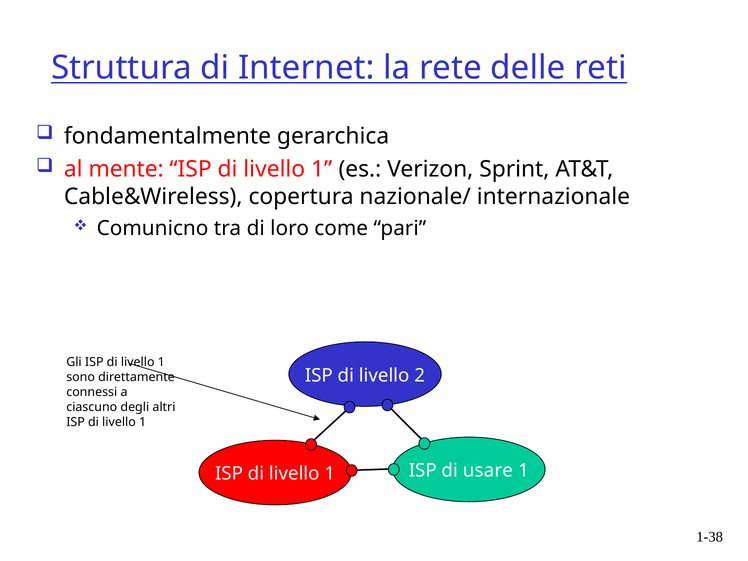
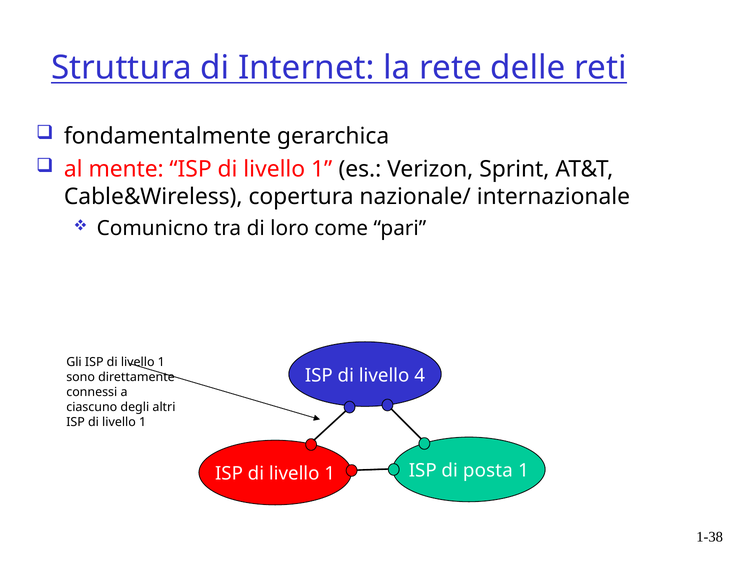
2: 2 -> 4
usare: usare -> posta
